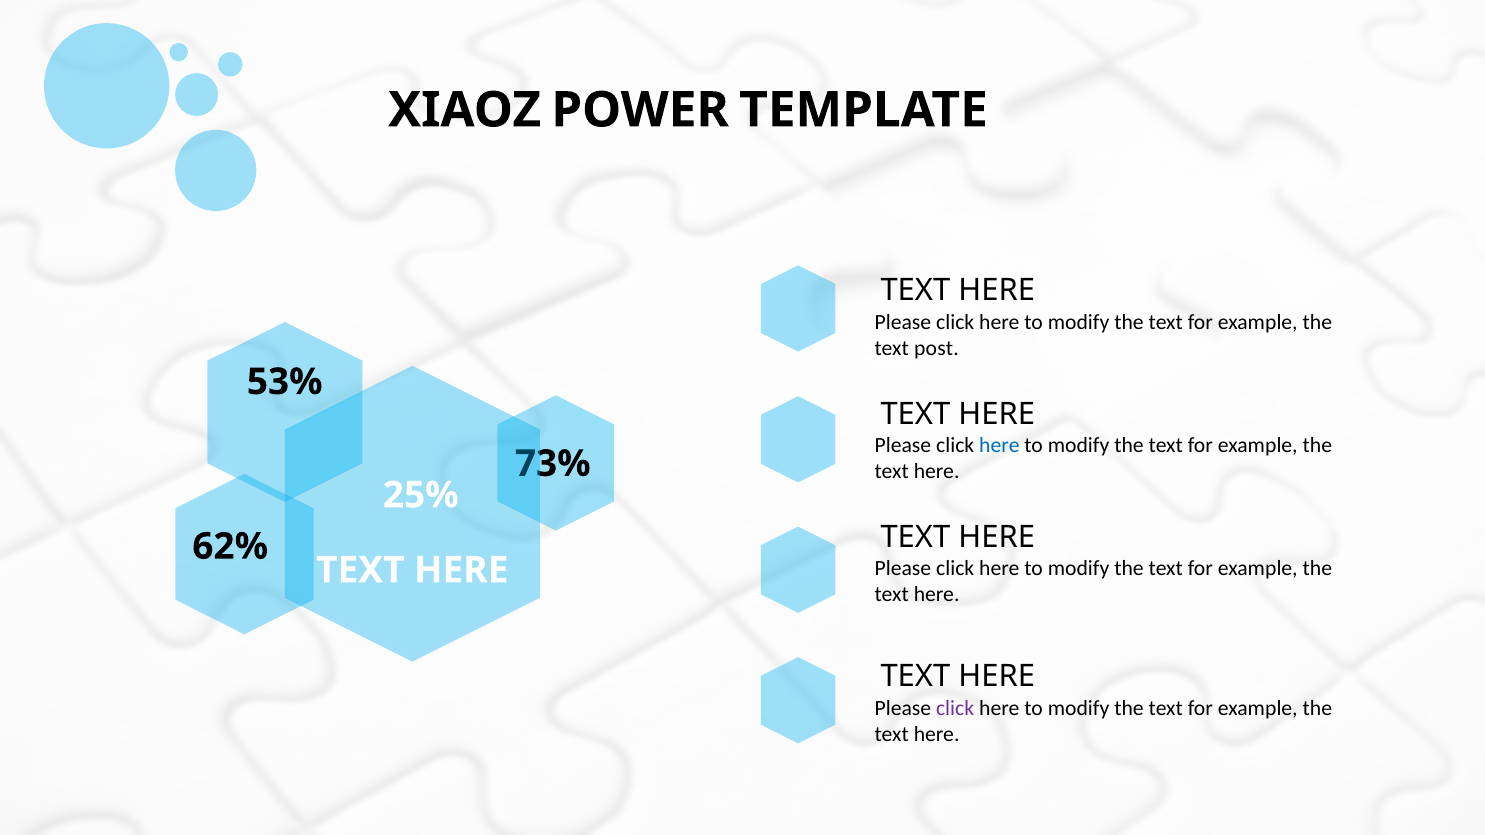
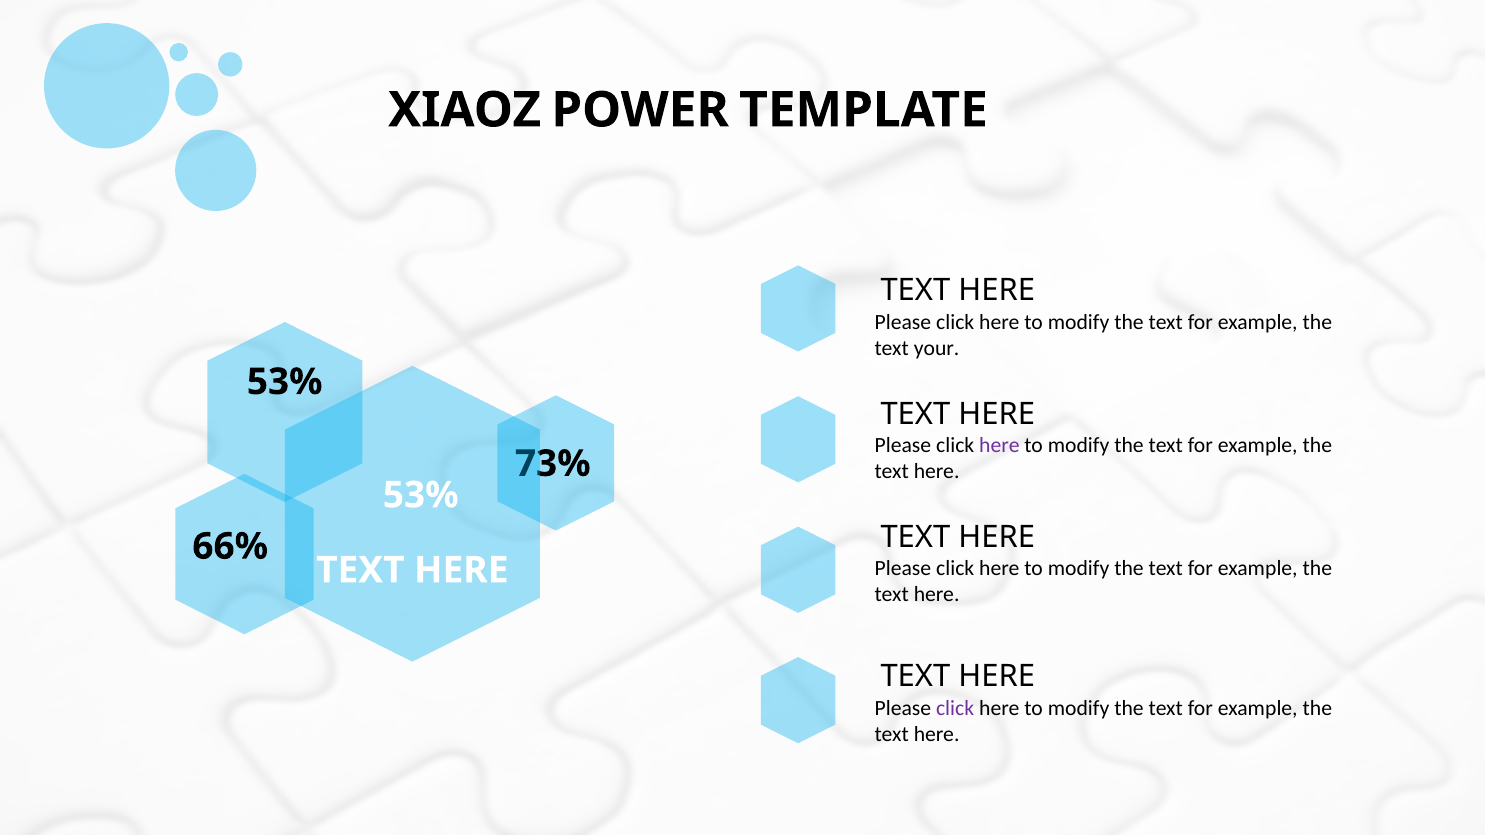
post: post -> your
here at (999, 446) colour: blue -> purple
25% at (421, 495): 25% -> 53%
62%: 62% -> 66%
